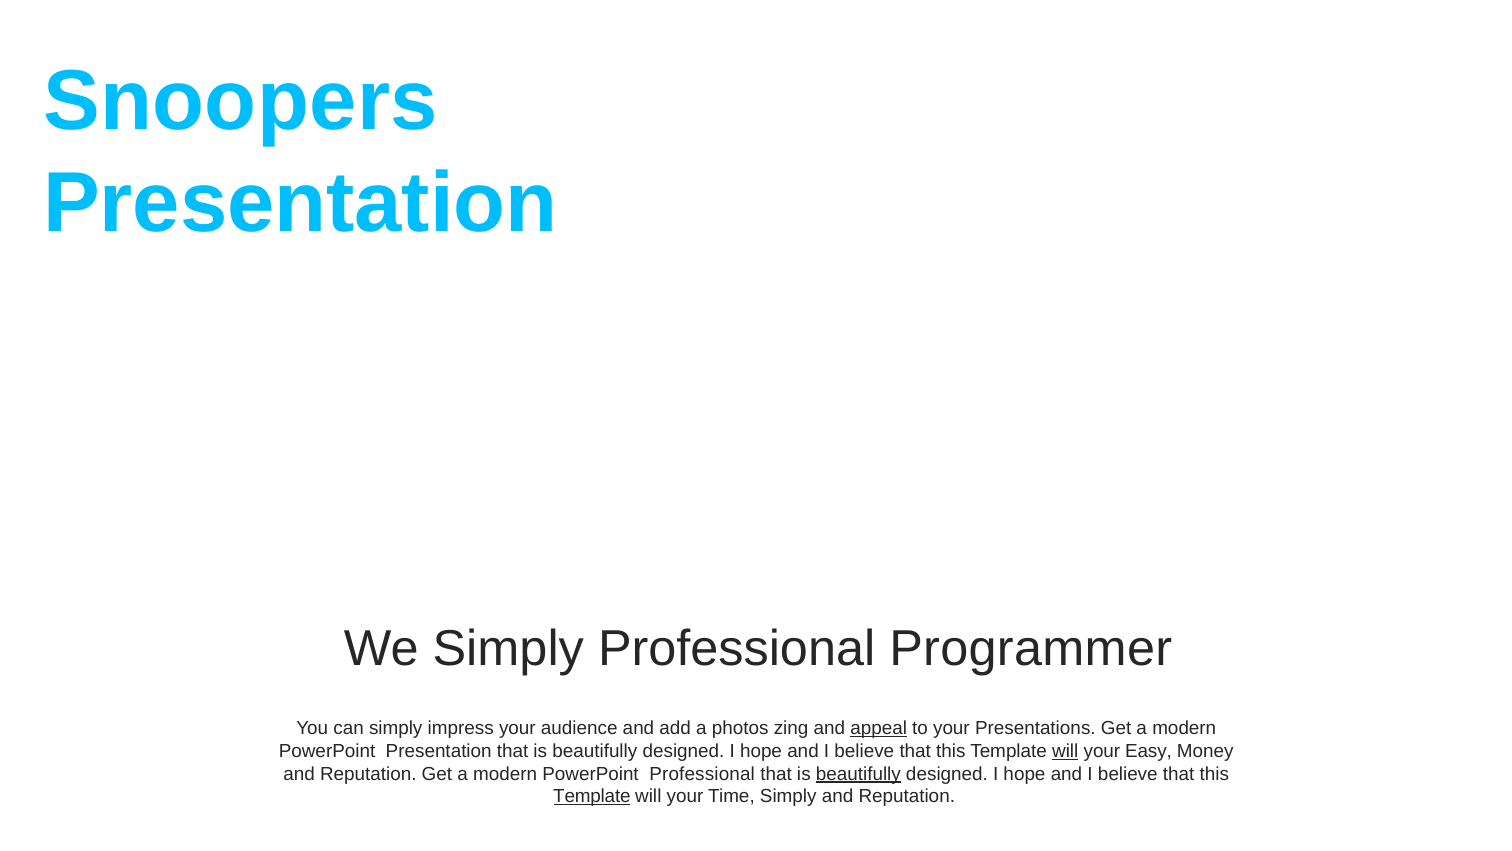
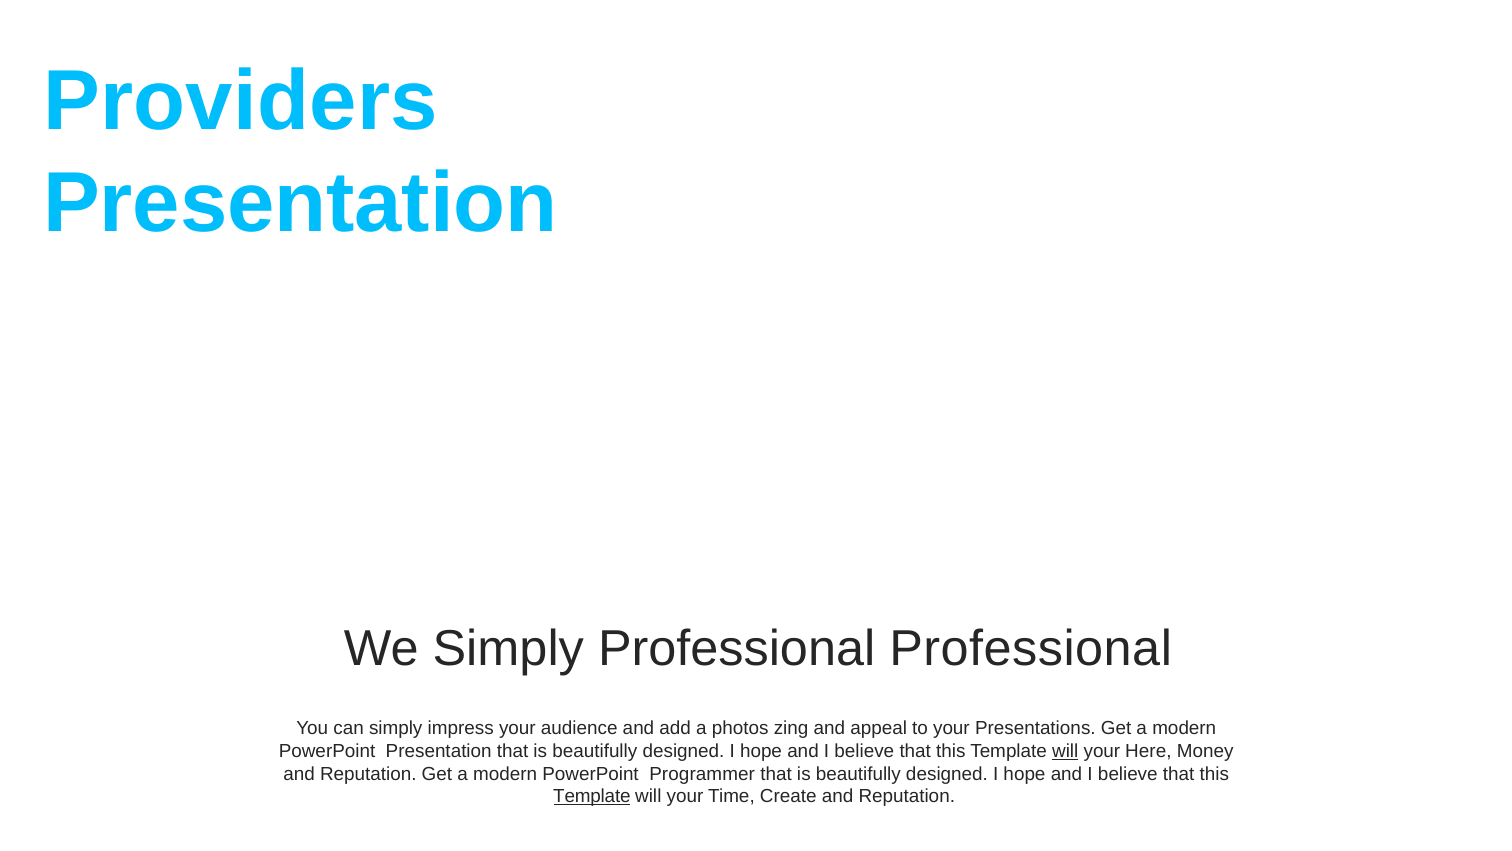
Snoopers: Snoopers -> Providers
Professional Programmer: Programmer -> Professional
appeal underline: present -> none
Easy: Easy -> Here
PowerPoint Professional: Professional -> Programmer
beautifully at (858, 773) underline: present -> none
Time Simply: Simply -> Create
